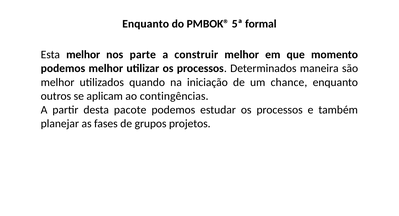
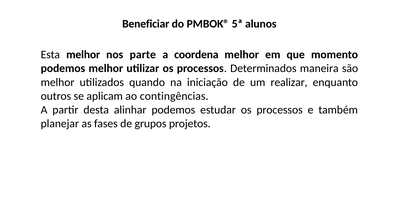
Enquanto at (146, 24): Enquanto -> Beneficiar
formal: formal -> alunos
construir: construir -> coordena
chance: chance -> realizar
pacote: pacote -> alinhar
